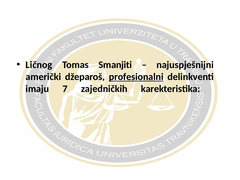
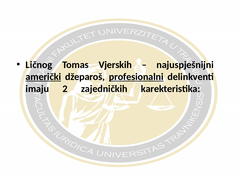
Smanjiti: Smanjiti -> Vjerskih
američki underline: none -> present
7: 7 -> 2
